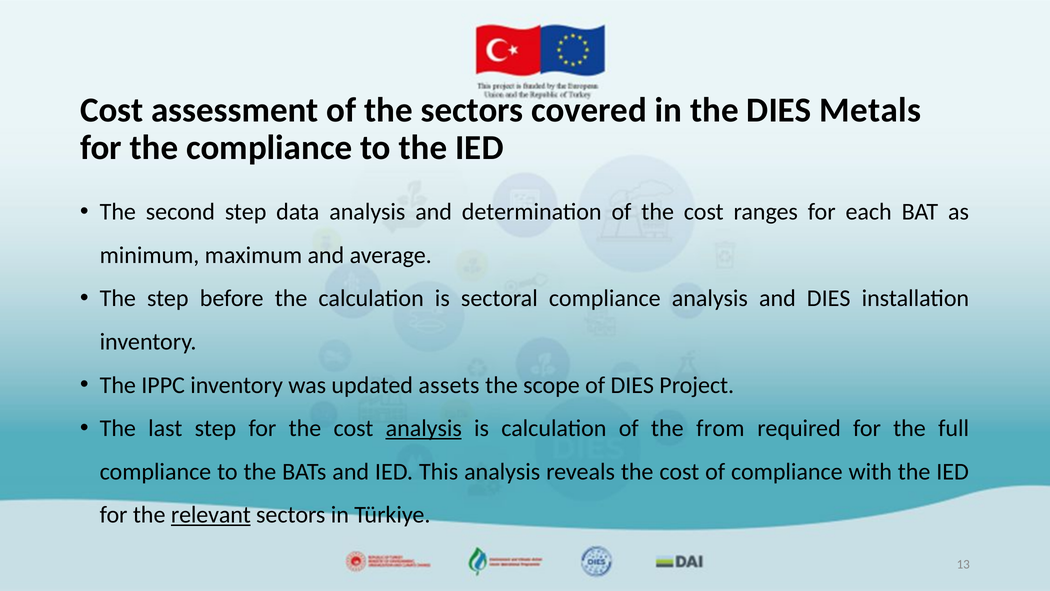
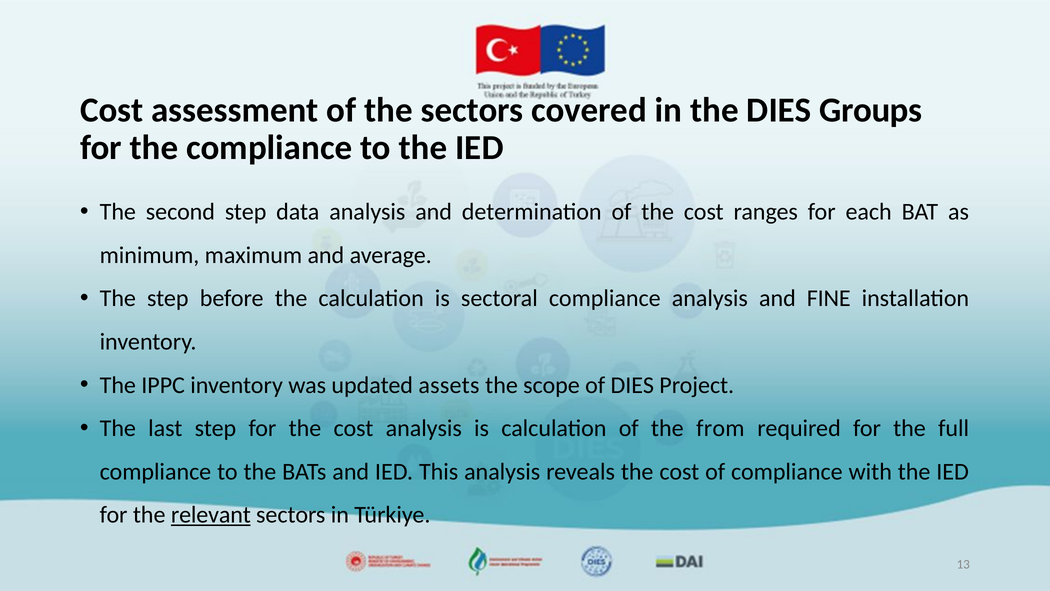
Metals: Metals -> Groups
and DIES: DIES -> FINE
analysis at (424, 428) underline: present -> none
